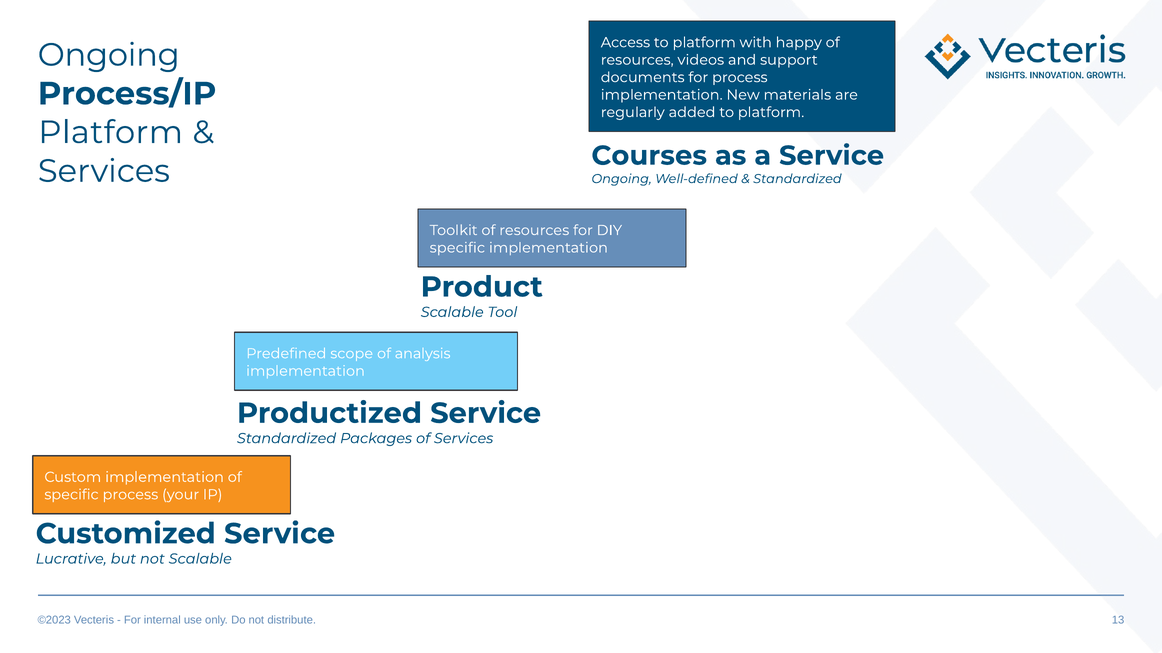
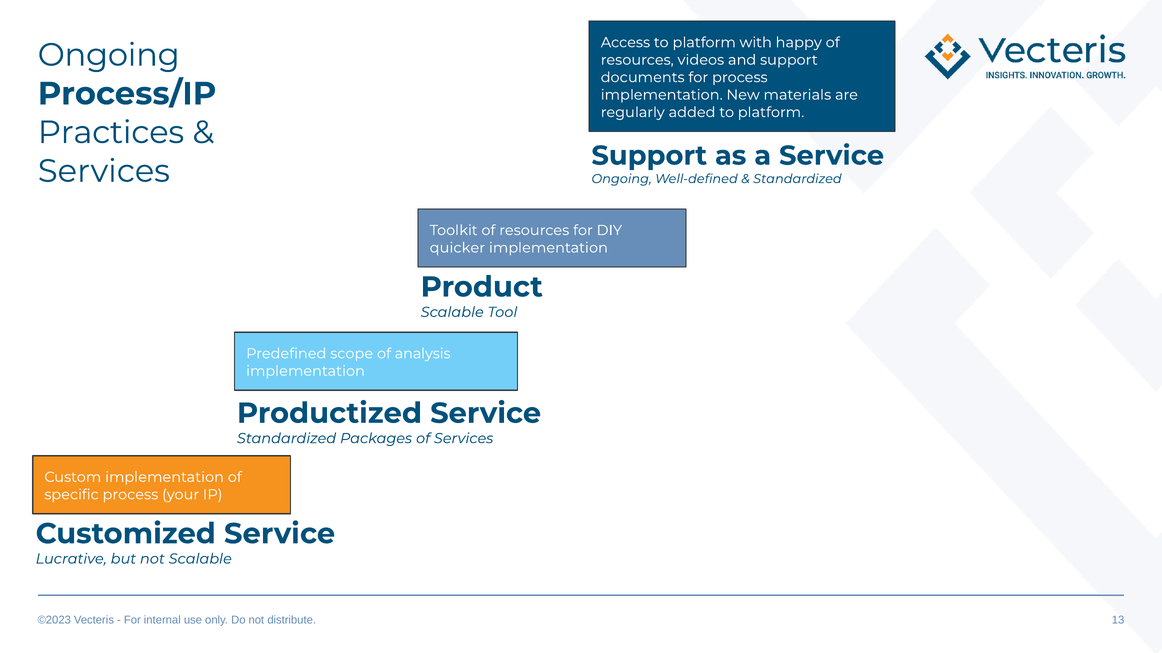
Platform at (111, 133): Platform -> Practices
Courses at (649, 156): Courses -> Support
specific at (457, 248): specific -> quicker
